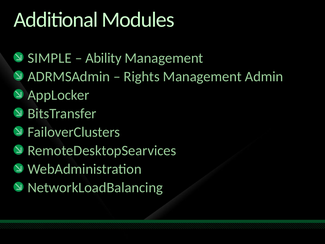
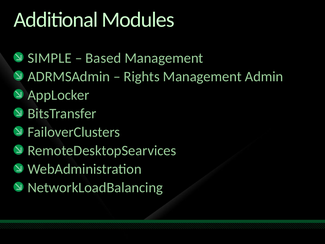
Ability: Ability -> Based
